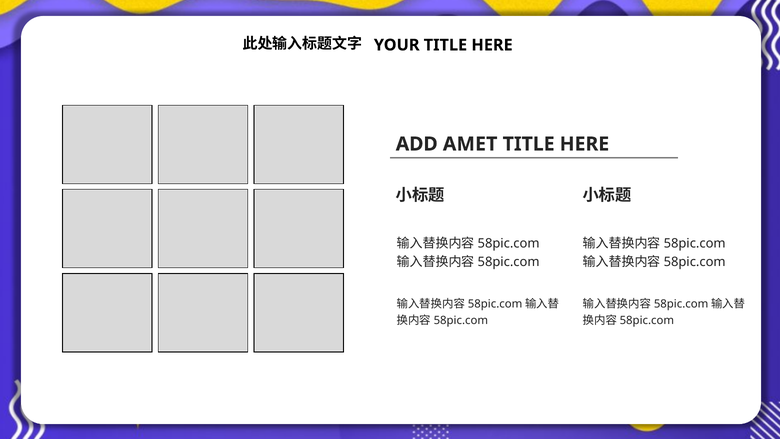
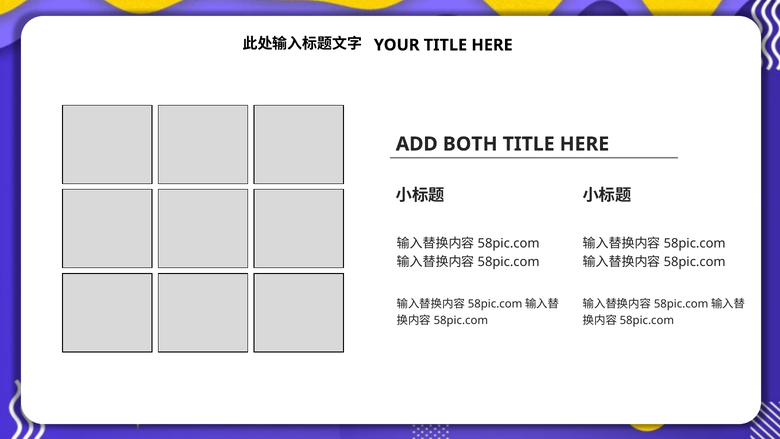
AMET: AMET -> BOTH
